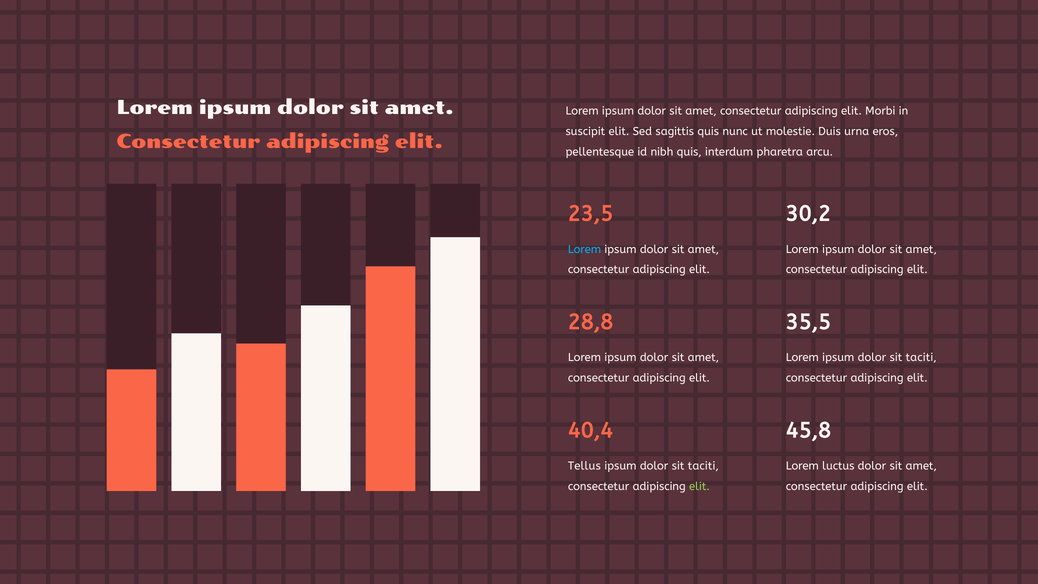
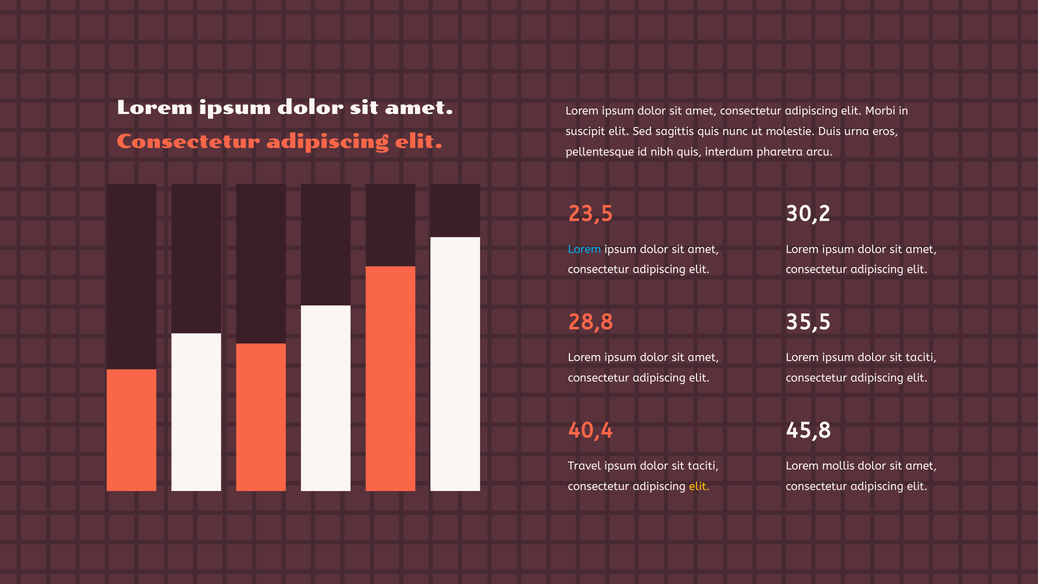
Tellus: Tellus -> Travel
luctus: luctus -> mollis
elit at (699, 486) colour: light green -> yellow
